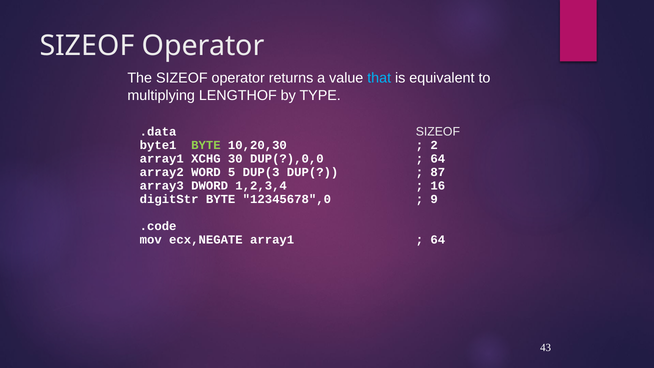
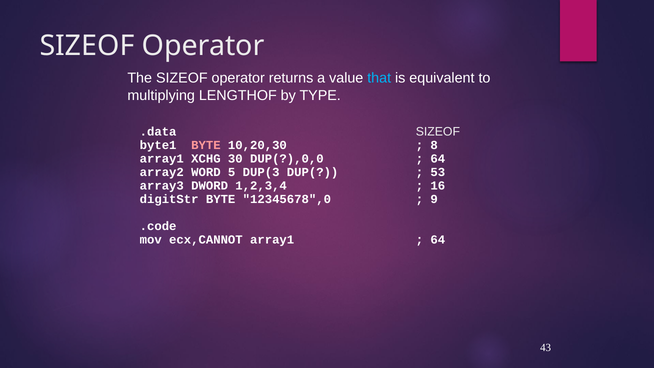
BYTE at (206, 145) colour: light green -> pink
2: 2 -> 8
87: 87 -> 53
ecx,NEGATE: ecx,NEGATE -> ecx,CANNOT
